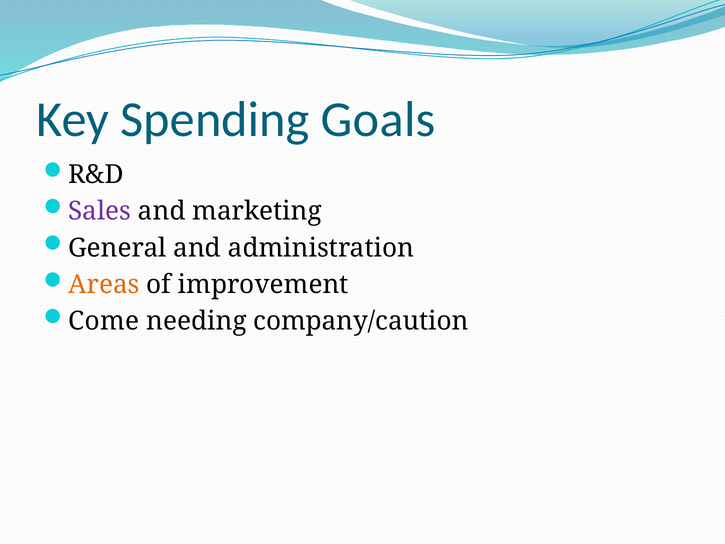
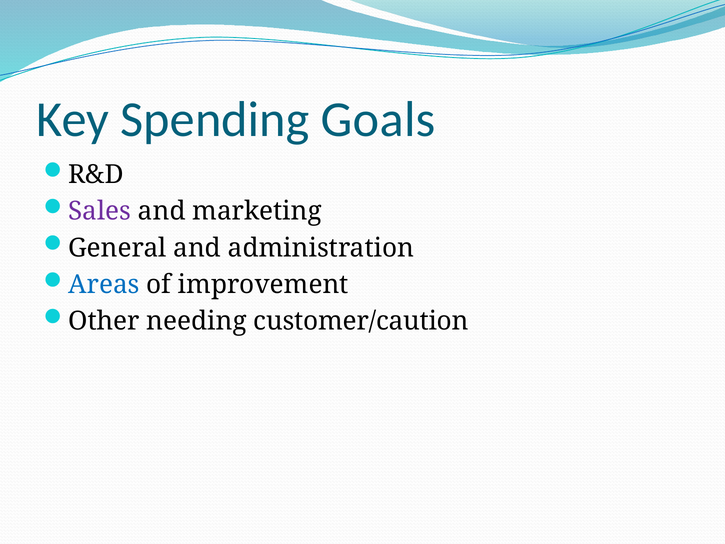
Areas colour: orange -> blue
Come: Come -> Other
company/caution: company/caution -> customer/caution
